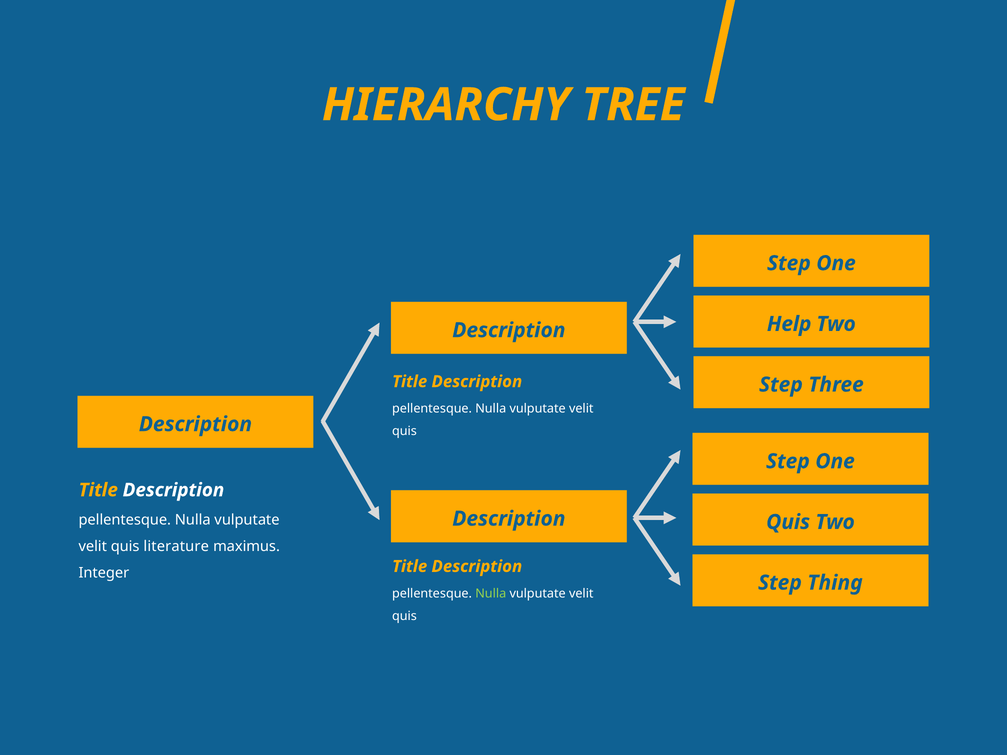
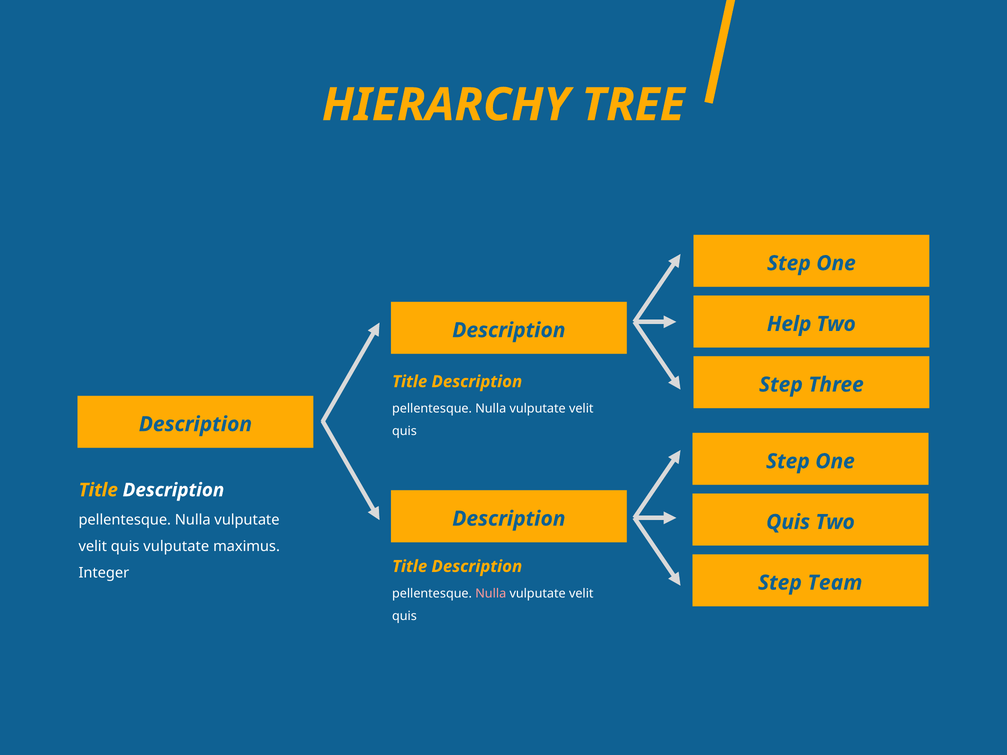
quis literature: literature -> vulputate
Thing: Thing -> Team
Nulla at (491, 594) colour: light green -> pink
